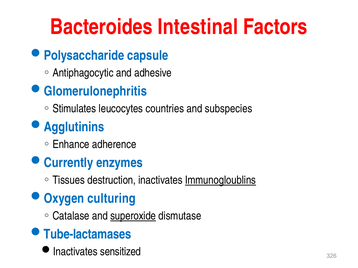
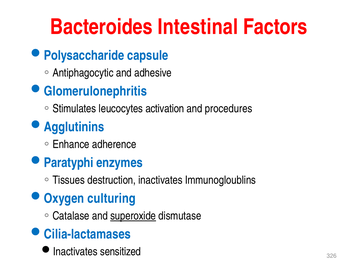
countries: countries -> activation
subspecies: subspecies -> procedures
Currently: Currently -> Paratyphi
Immunogloublins underline: present -> none
Tube-lactamases: Tube-lactamases -> Cilia-lactamases
